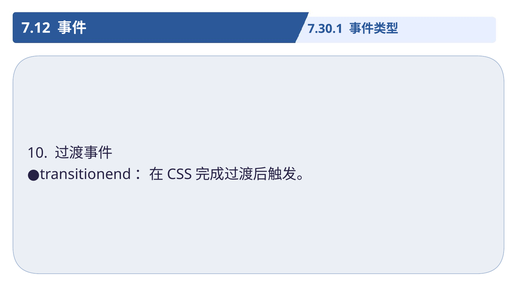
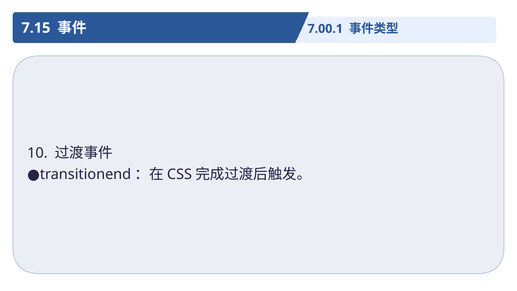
7.12: 7.12 -> 7.15
7.30.1: 7.30.1 -> 7.00.1
